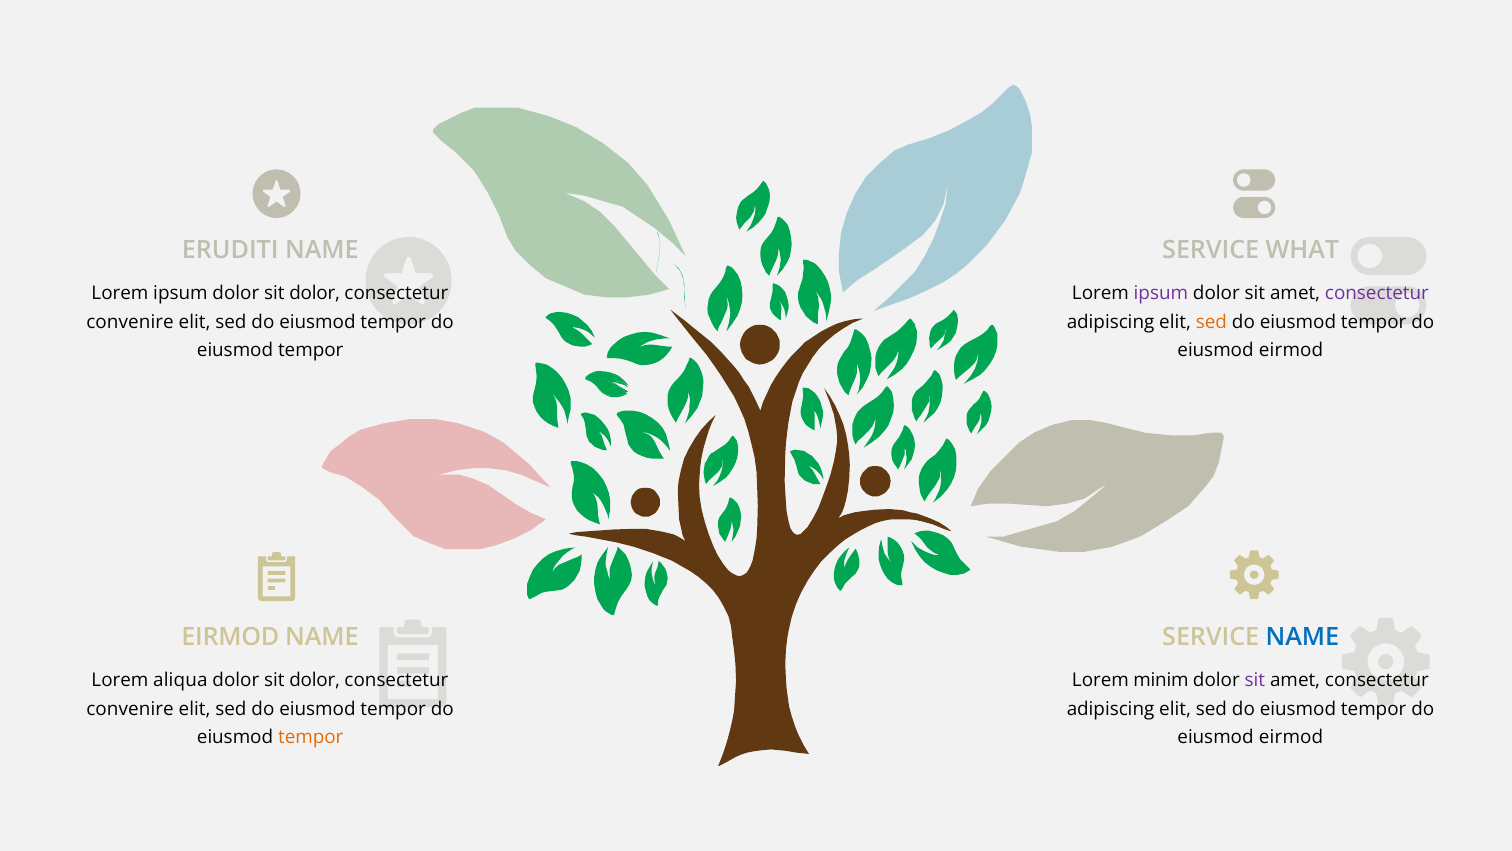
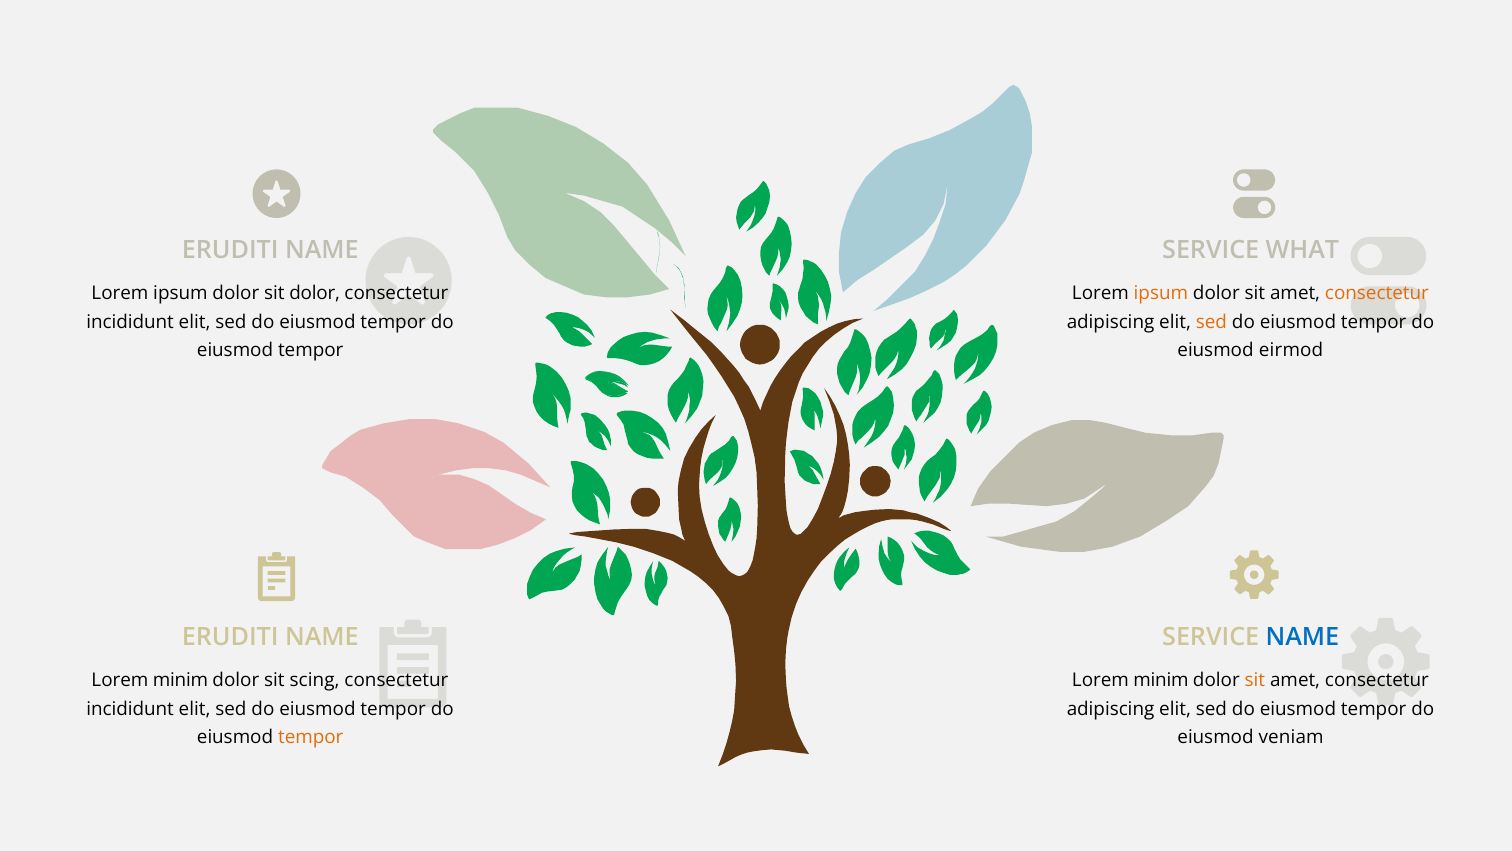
ipsum at (1161, 293) colour: purple -> orange
consectetur at (1377, 293) colour: purple -> orange
convenire at (130, 322): convenire -> incididunt
EIRMOD at (230, 637): EIRMOD -> ERUDITI
aliqua at (180, 680): aliqua -> minim
dolor at (315, 680): dolor -> scing
sit at (1255, 680) colour: purple -> orange
convenire at (130, 709): convenire -> incididunt
eirmod at (1291, 737): eirmod -> veniam
